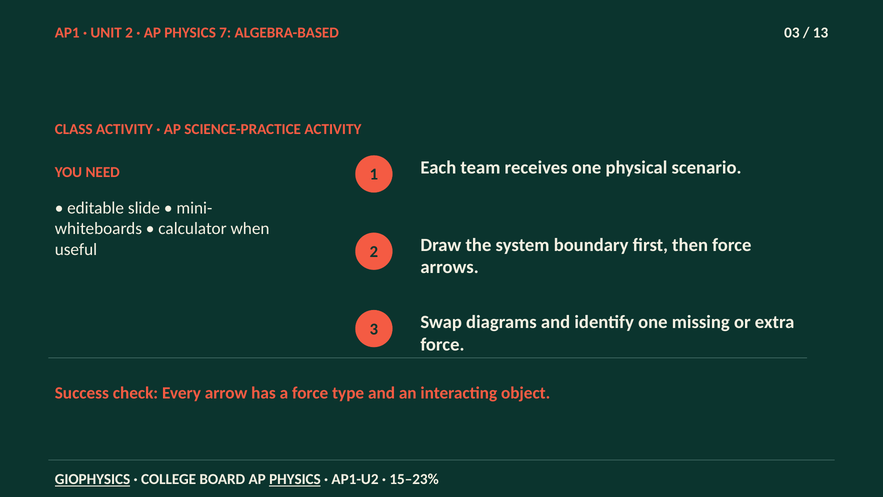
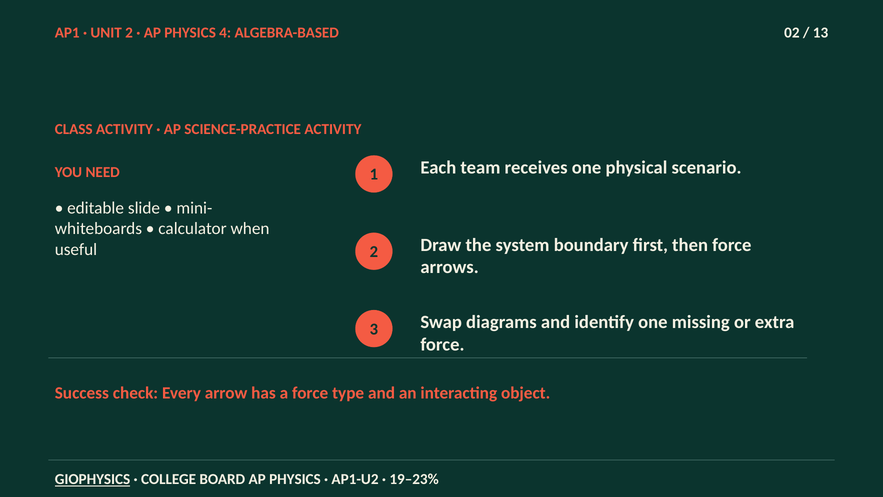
7: 7 -> 4
03: 03 -> 02
PHYSICS at (295, 479) underline: present -> none
15–23%: 15–23% -> 19–23%
